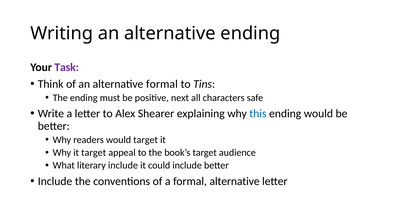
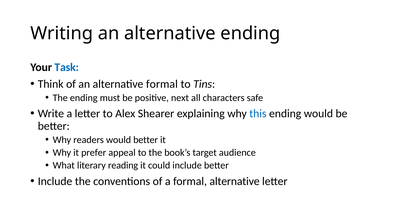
Task colour: purple -> blue
would target: target -> better
it target: target -> prefer
literary include: include -> reading
